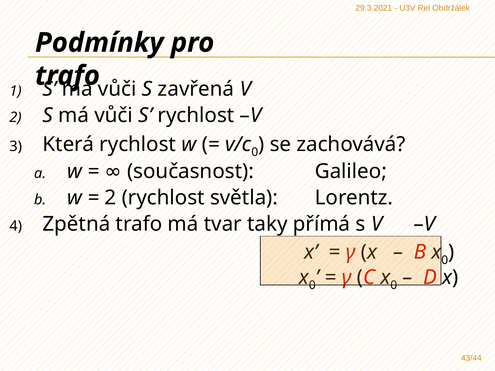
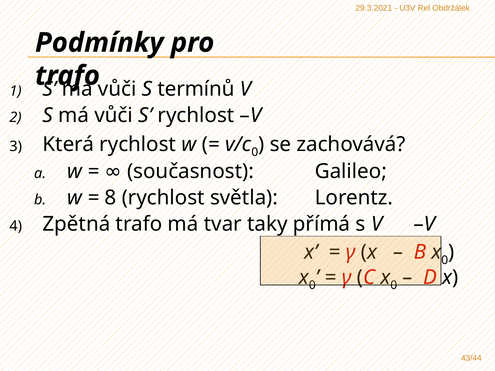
zavřená: zavřená -> termínů
2 at (111, 198): 2 -> 8
